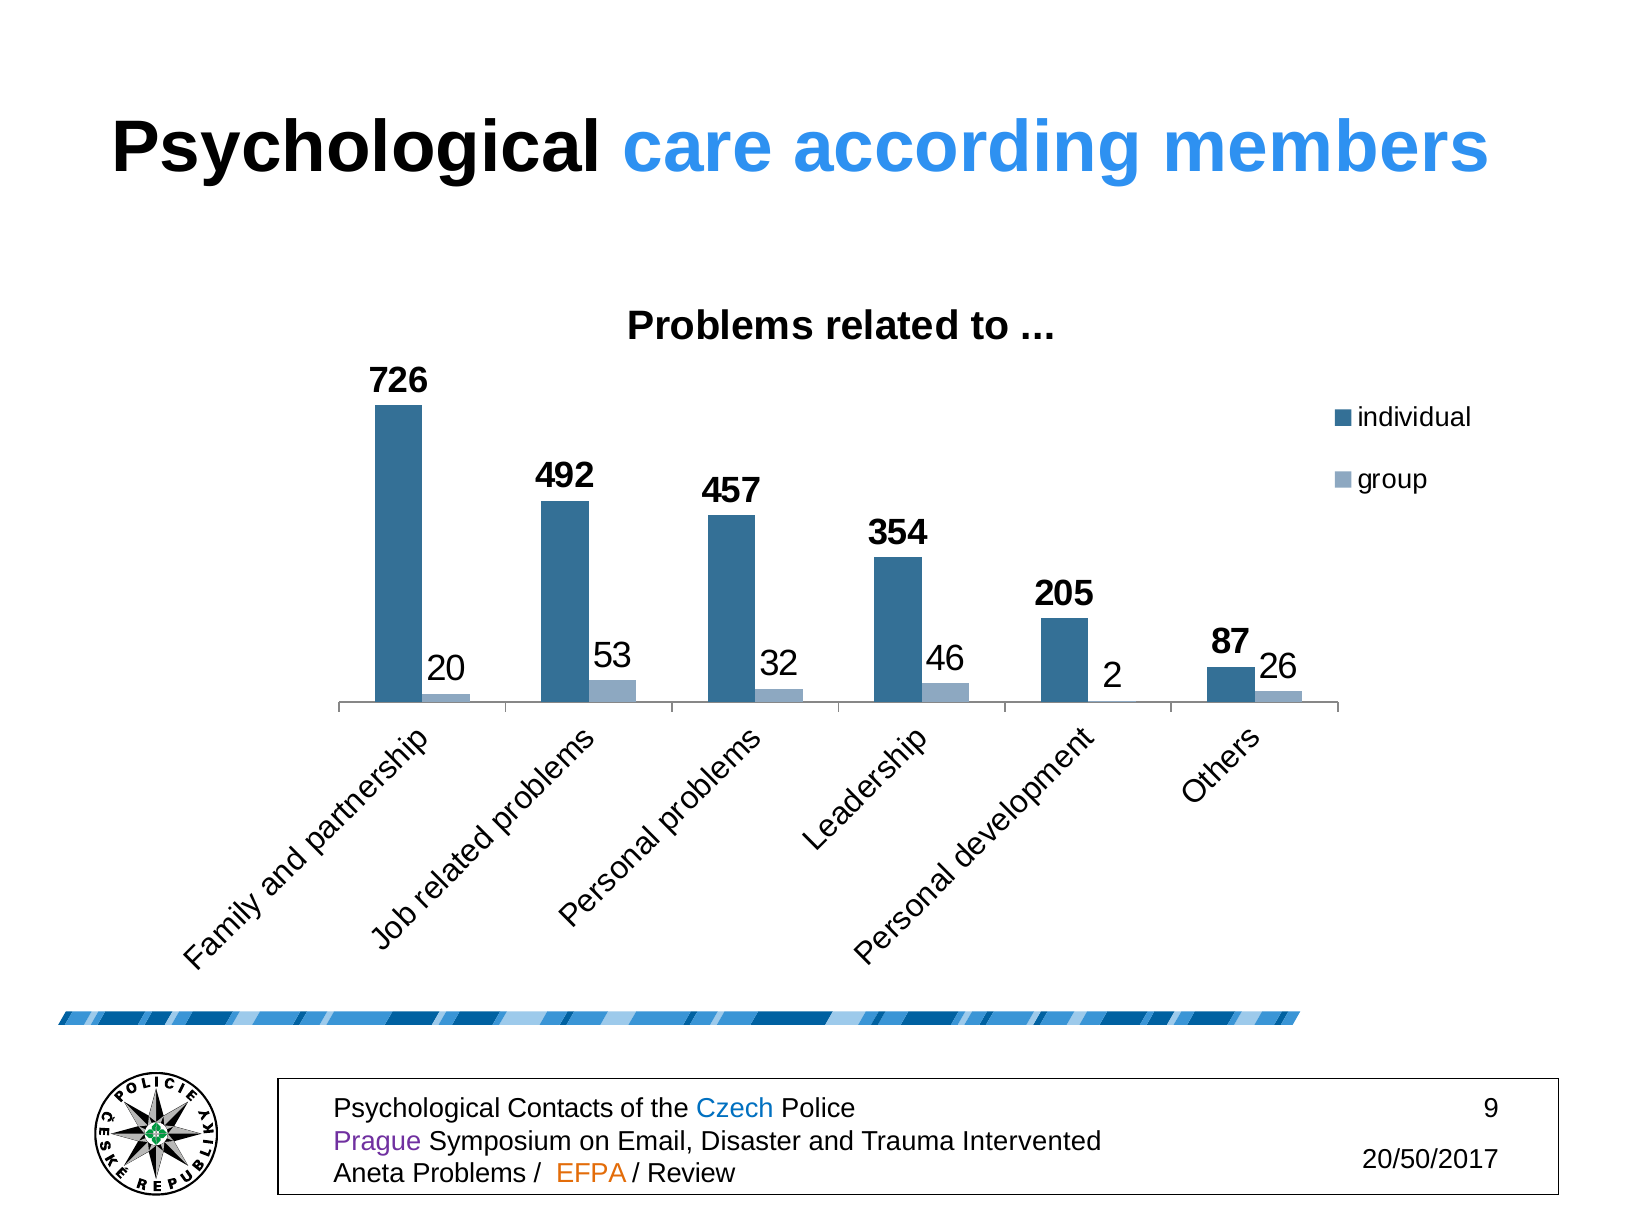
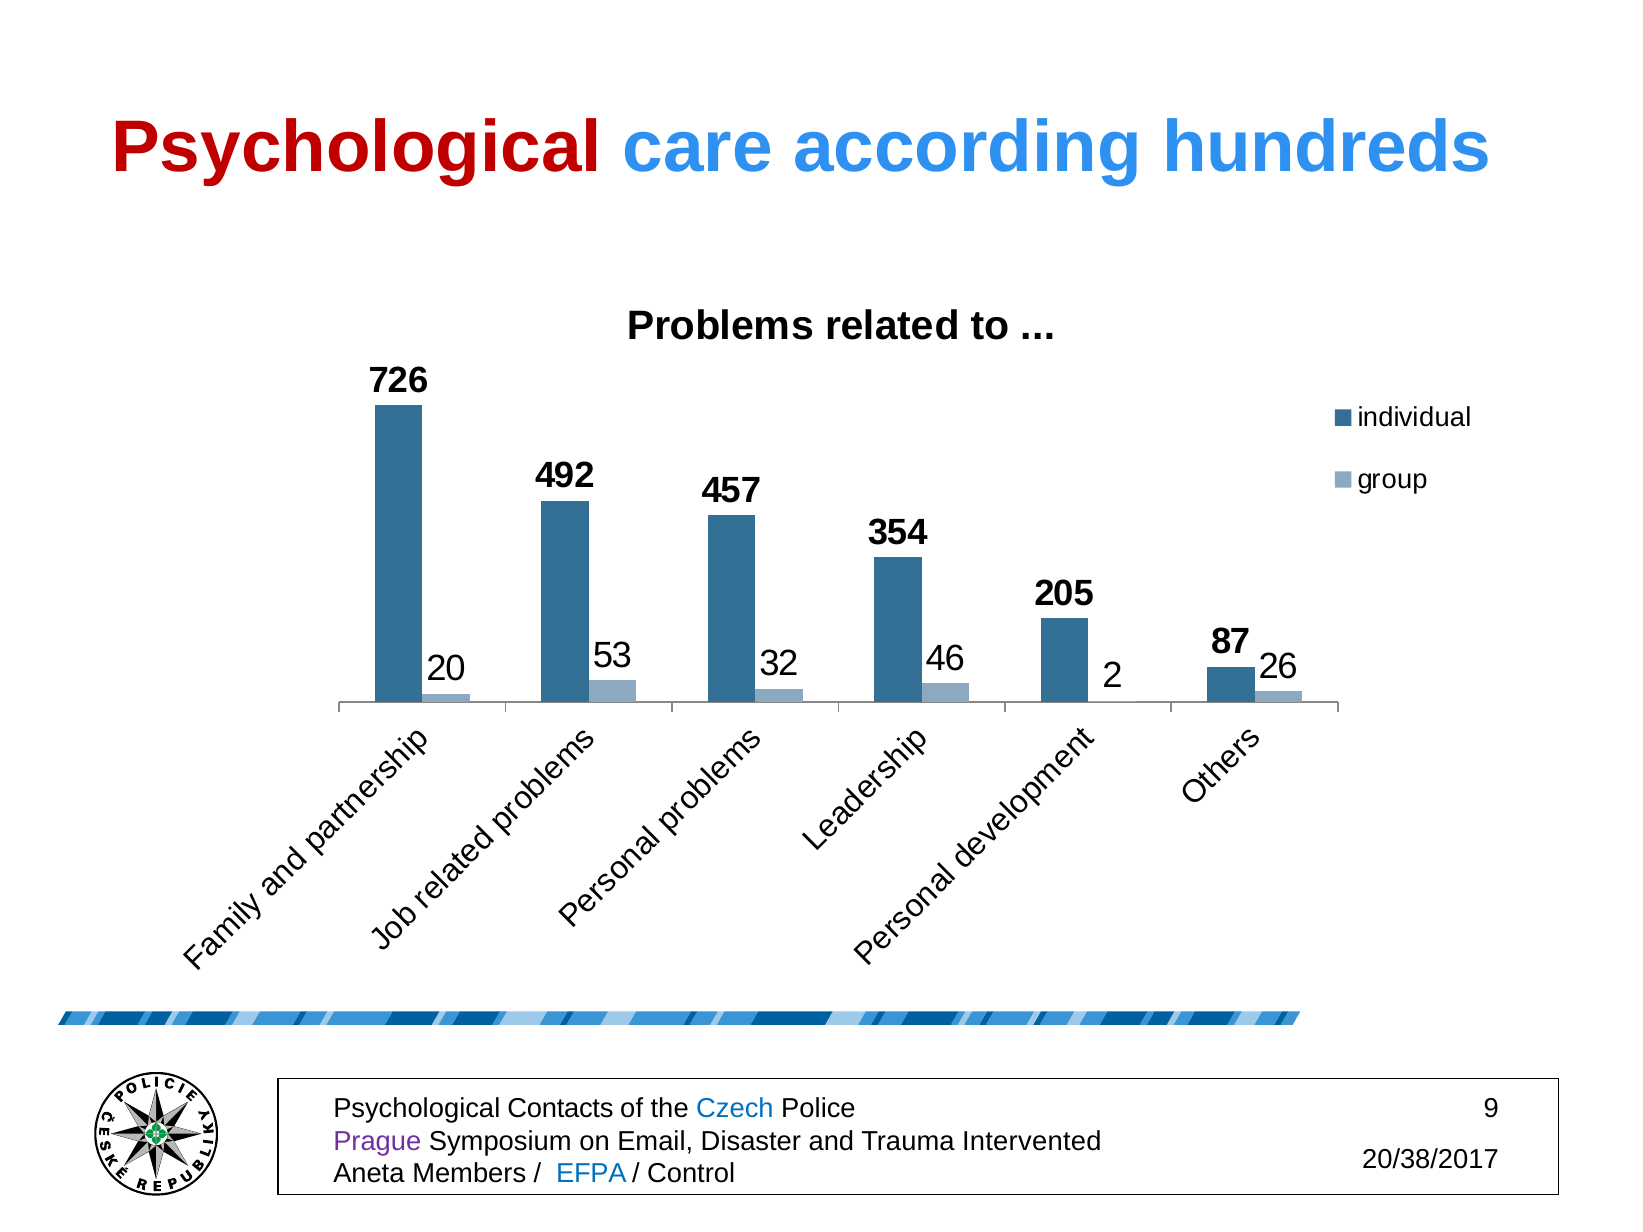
Psychological at (357, 147) colour: black -> red
members: members -> hundreds
20/50/2017: 20/50/2017 -> 20/38/2017
Aneta Problems: Problems -> Members
EFPA colour: orange -> blue
Review: Review -> Control
